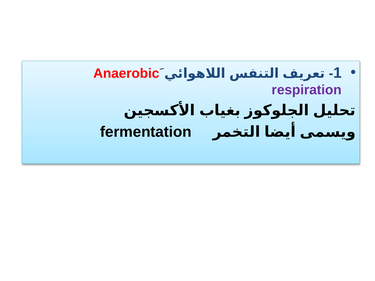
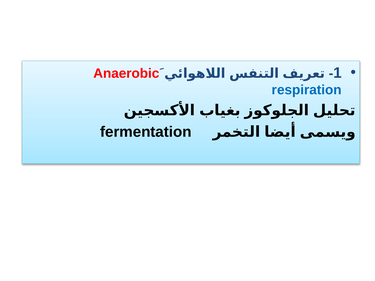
respiration colour: purple -> blue
